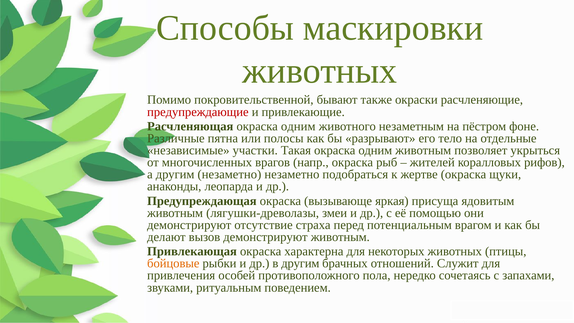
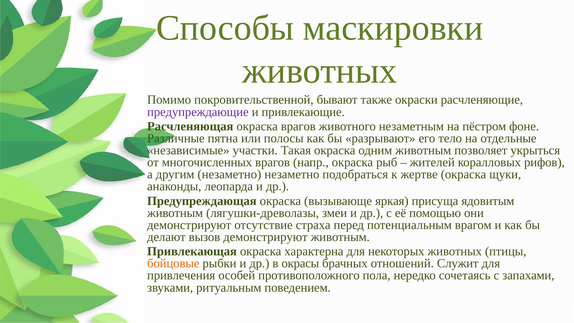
предупреждающие colour: red -> purple
Расчленяющая окраска одним: одним -> врагов
в другим: другим -> окрасы
